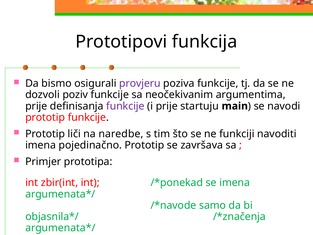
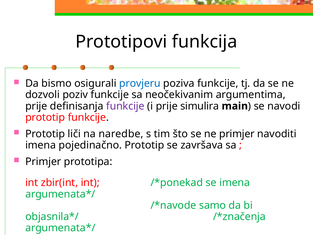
provjeru colour: purple -> blue
startuju: startuju -> simulira
ne funkciji: funkciji -> primjer
